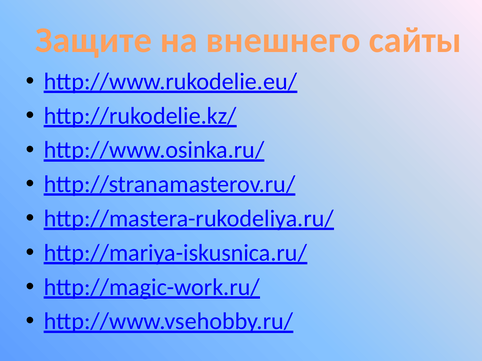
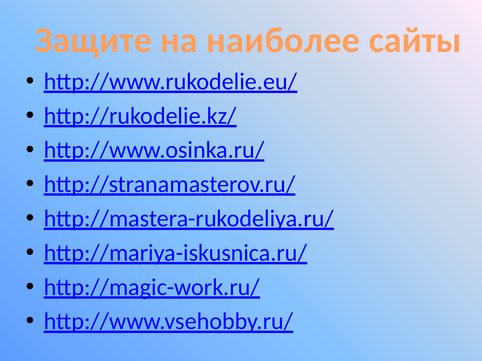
внешнего: внешнего -> наиболее
